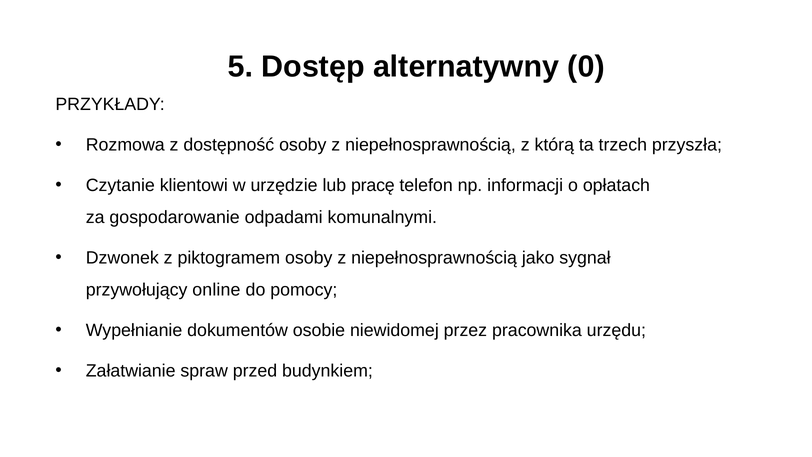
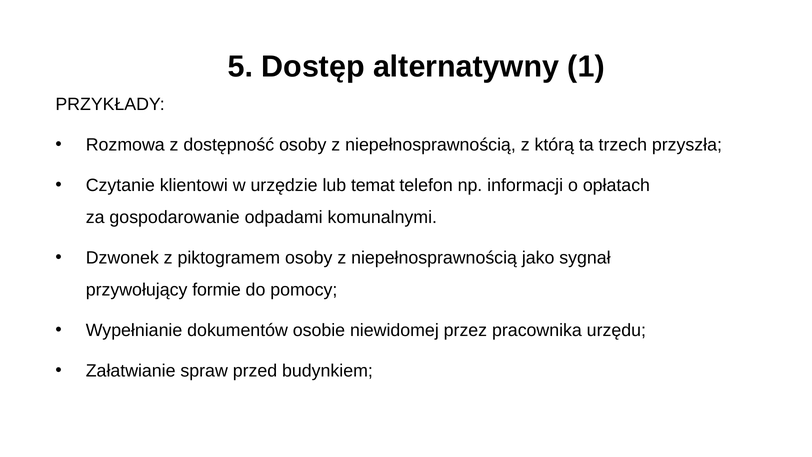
0: 0 -> 1
pracę: pracę -> temat
online: online -> formie
